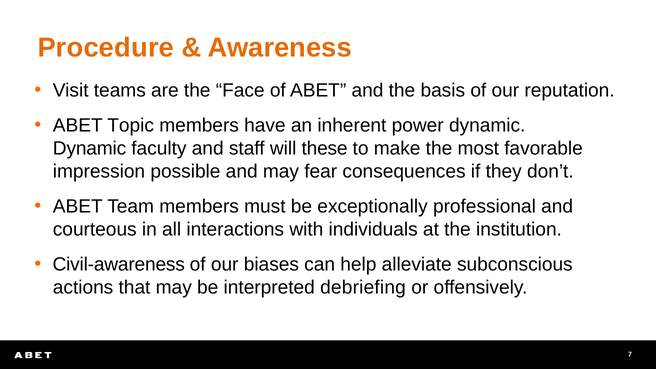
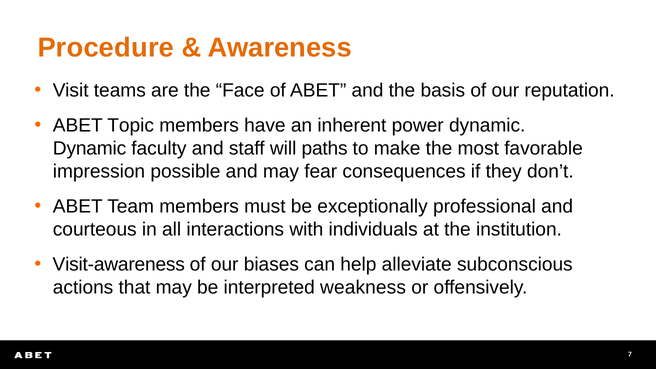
these: these -> paths
Civil-awareness: Civil-awareness -> Visit-awareness
debriefing: debriefing -> weakness
